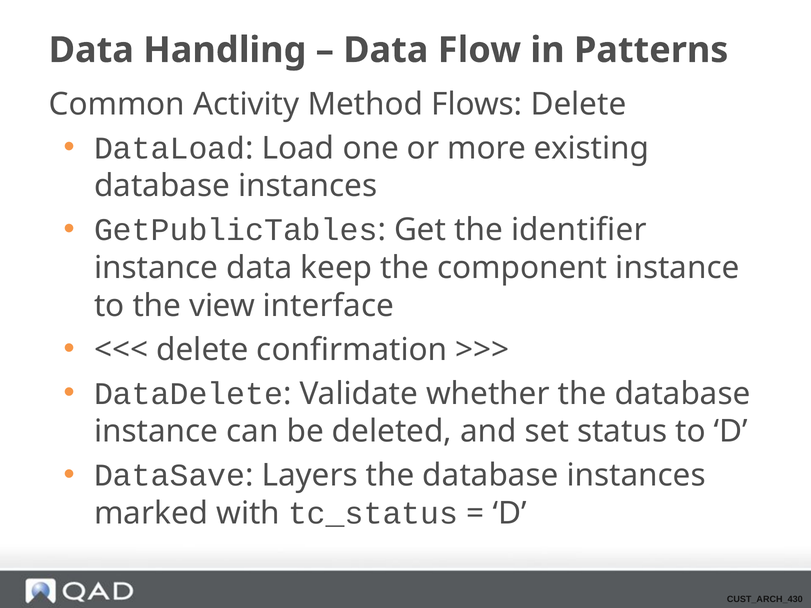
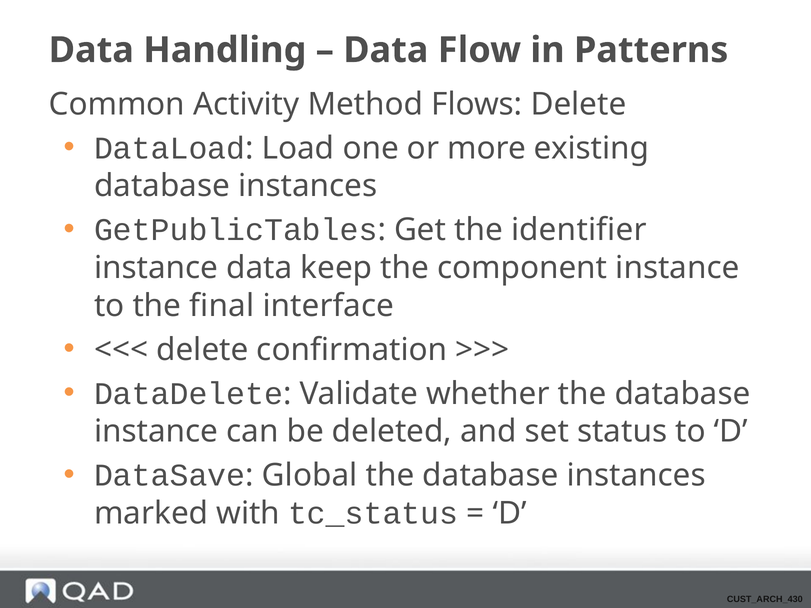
view: view -> final
Layers: Layers -> Global
